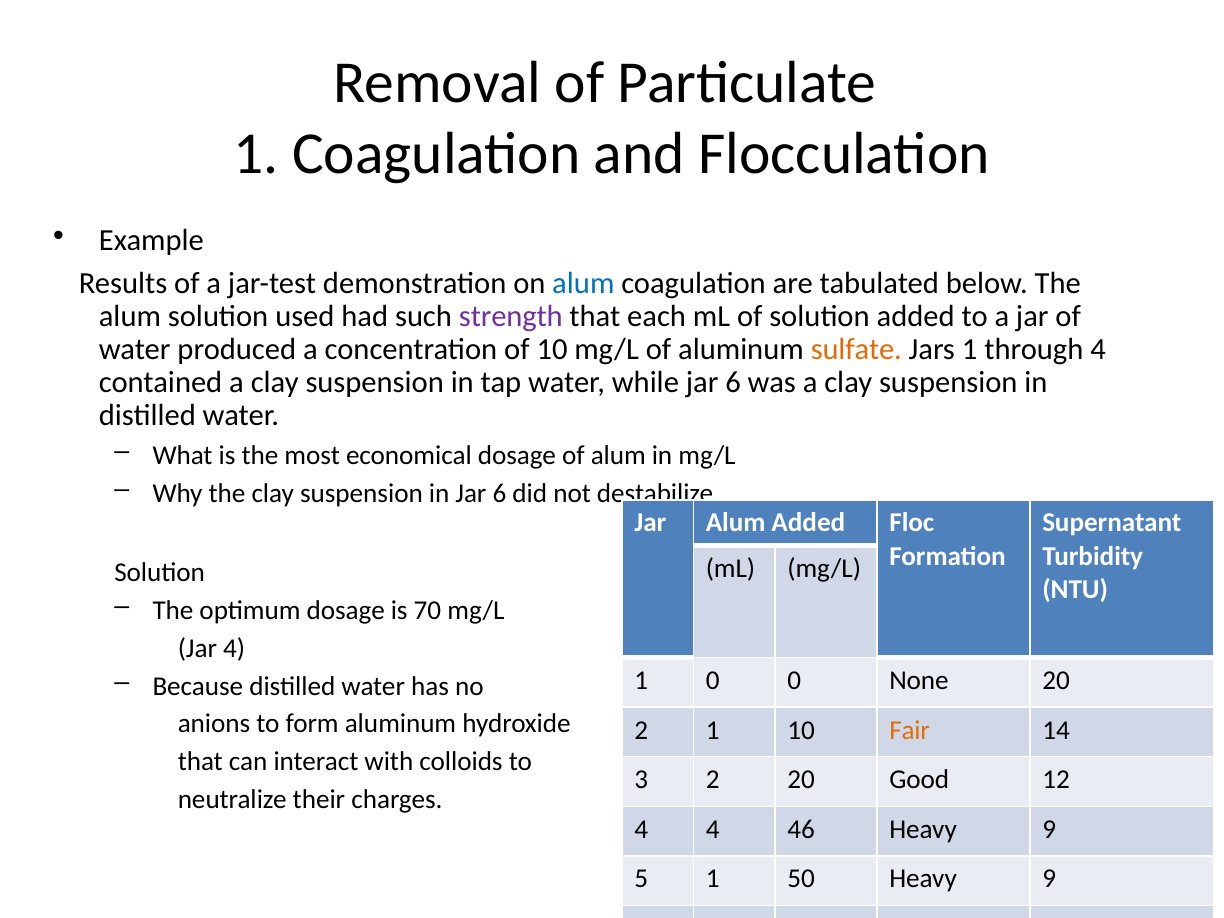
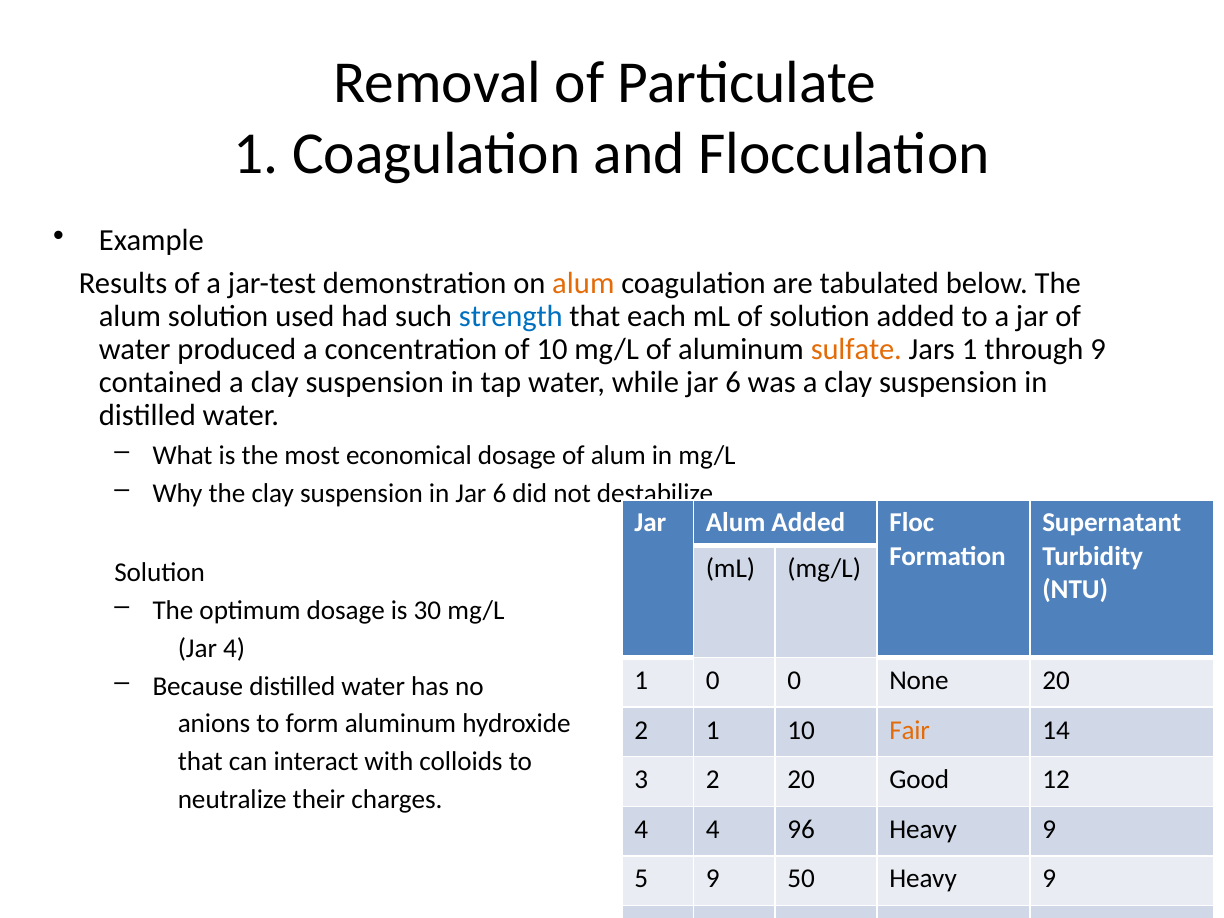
alum at (583, 284) colour: blue -> orange
strength colour: purple -> blue
through 4: 4 -> 9
70: 70 -> 30
46: 46 -> 96
5 1: 1 -> 9
